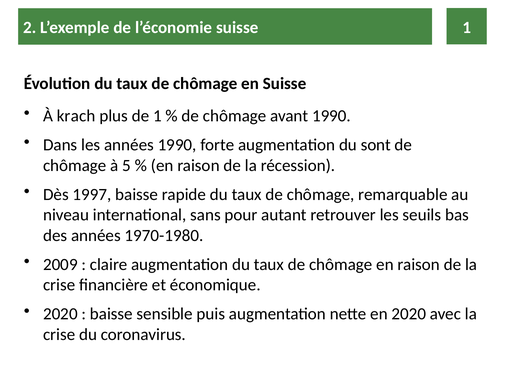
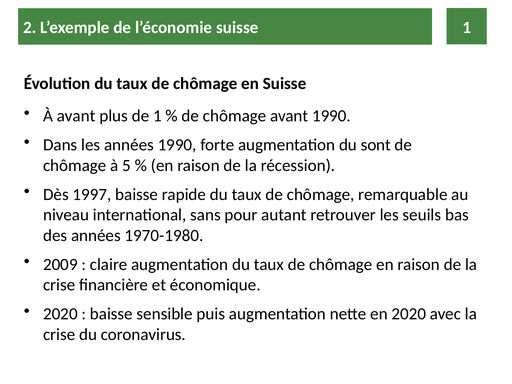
À krach: krach -> avant
